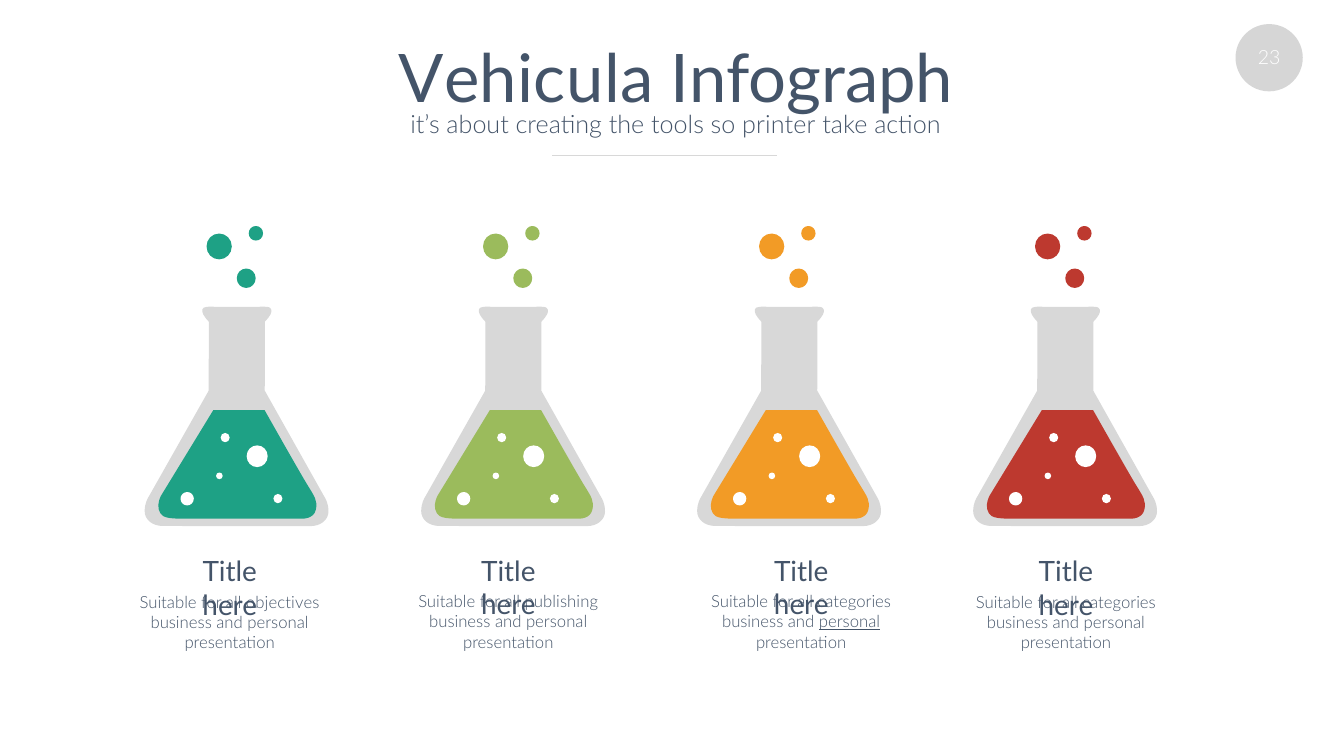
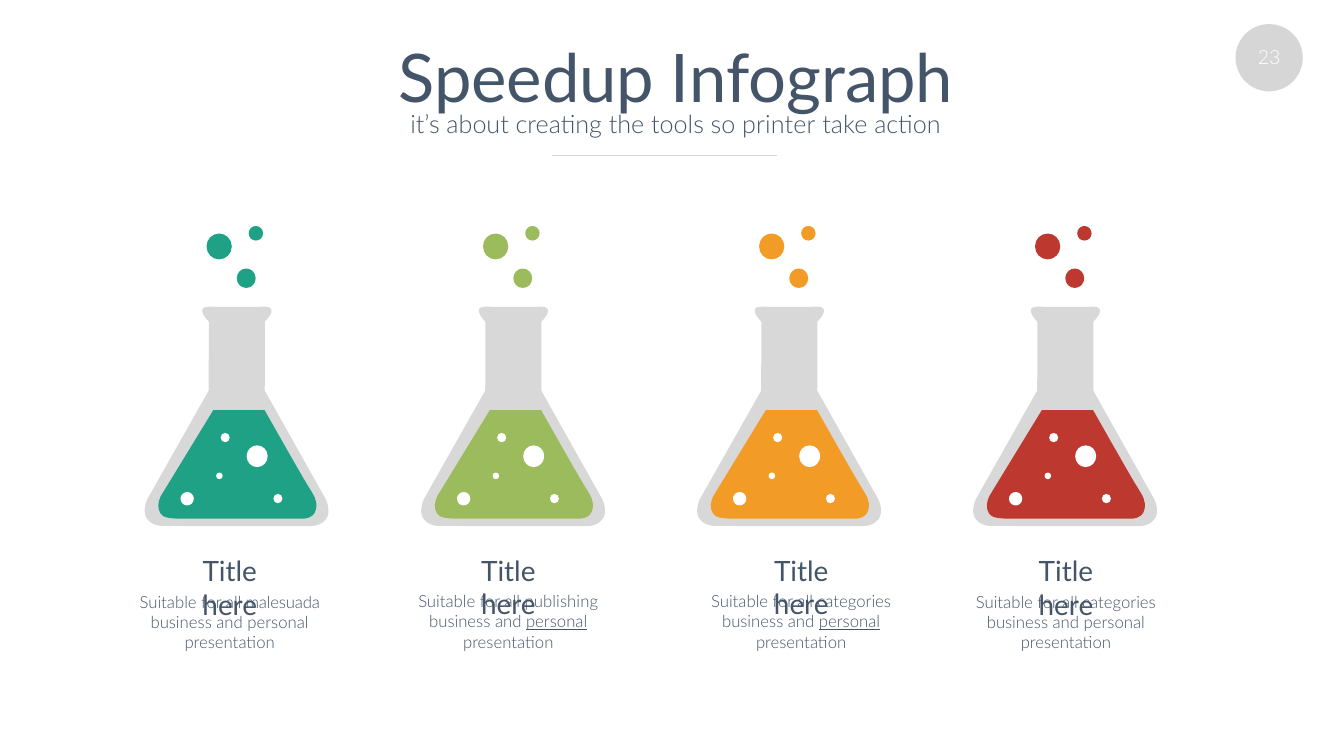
Vehicula: Vehicula -> Speedup
objectives: objectives -> malesuada
personal at (557, 622) underline: none -> present
